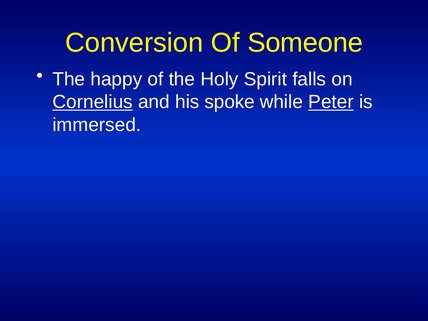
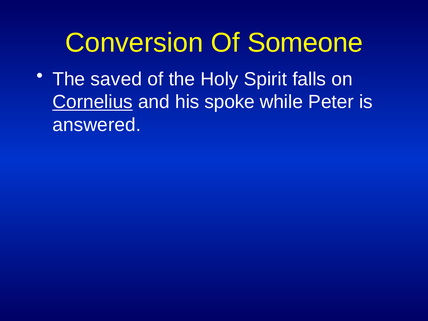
happy: happy -> saved
Peter underline: present -> none
immersed: immersed -> answered
